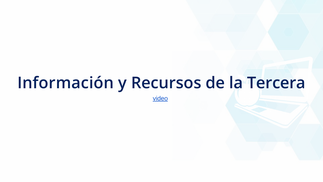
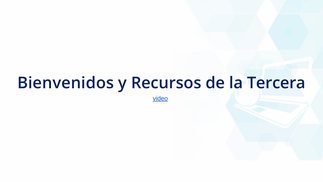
Información: Información -> Bienvenidos
